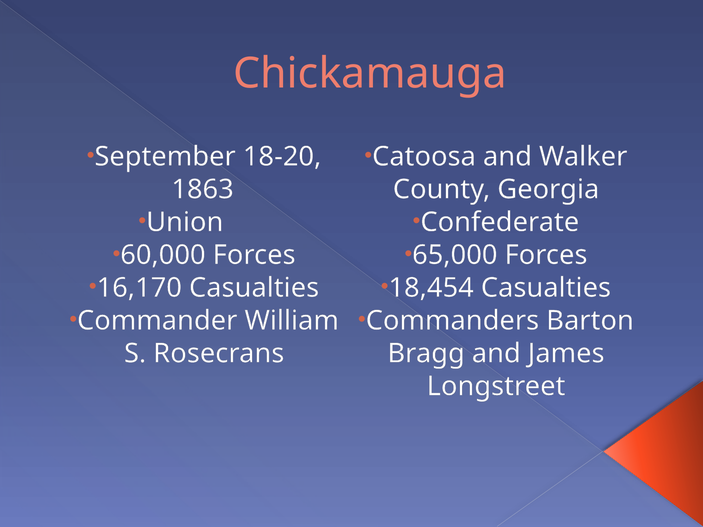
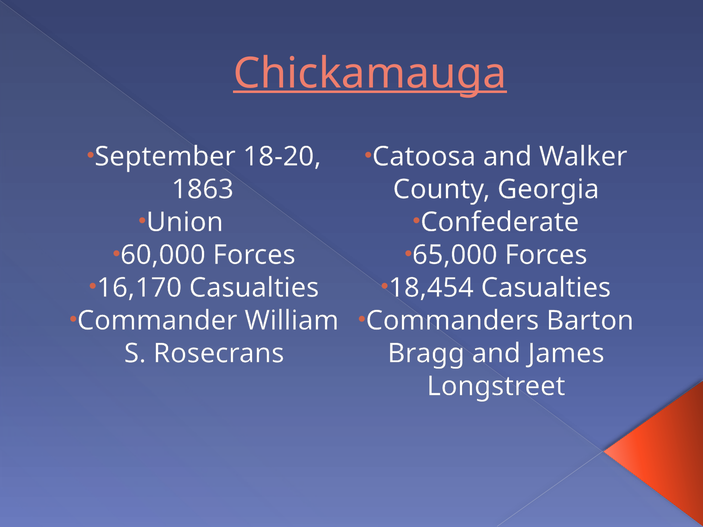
Chickamauga underline: none -> present
